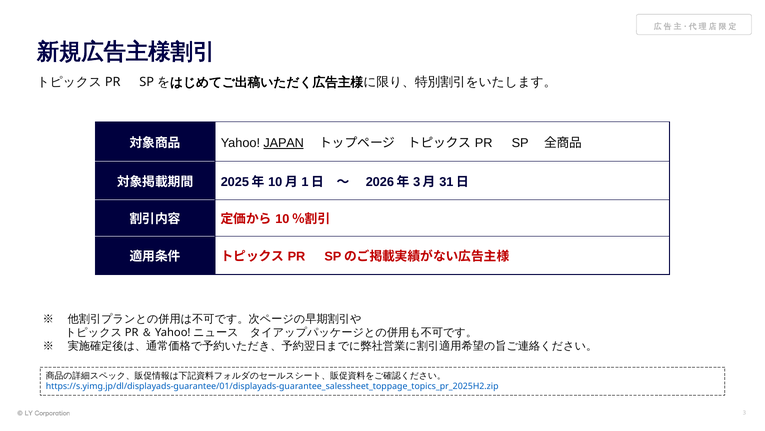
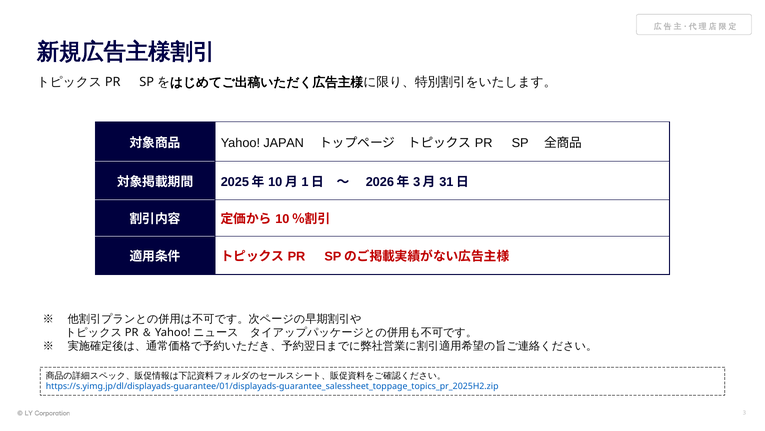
JAPAN underline: present -> none
